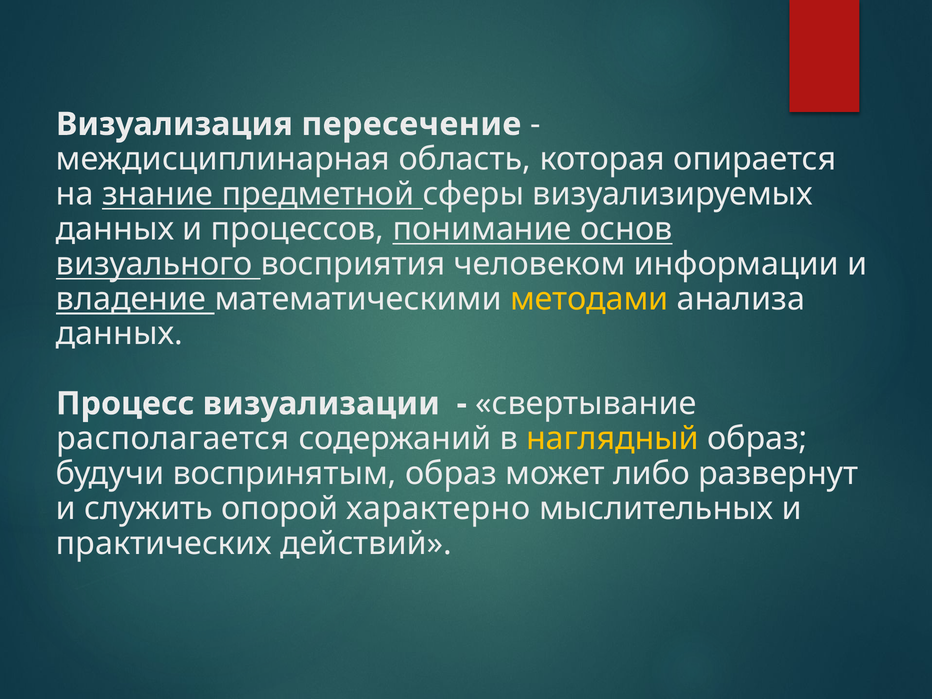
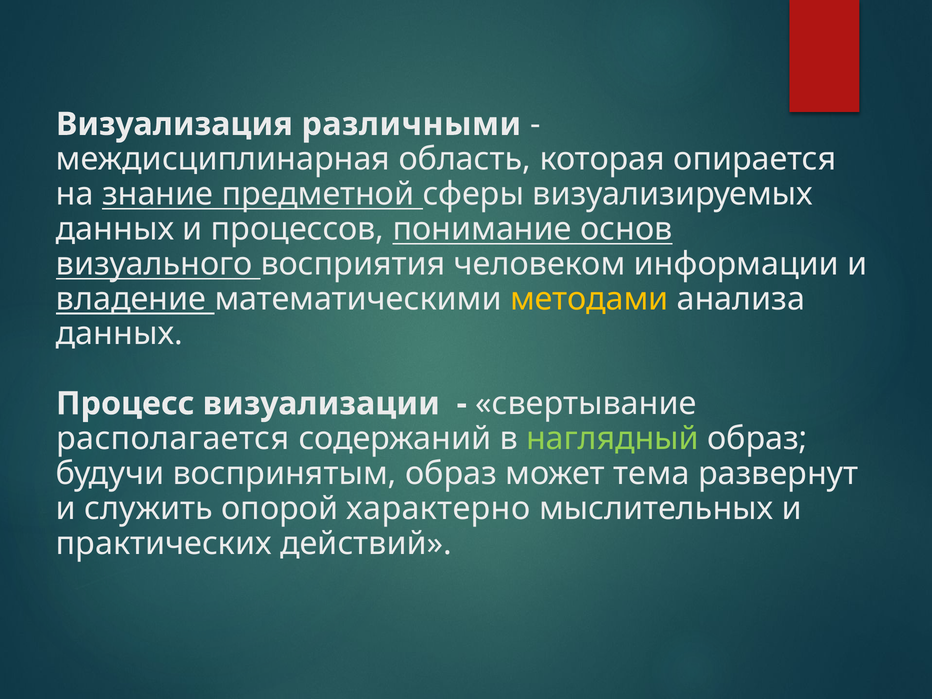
пересечение: пересечение -> различными
наглядный colour: yellow -> light green
либо: либо -> тема
